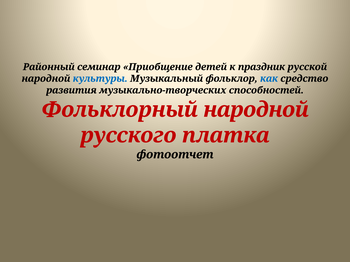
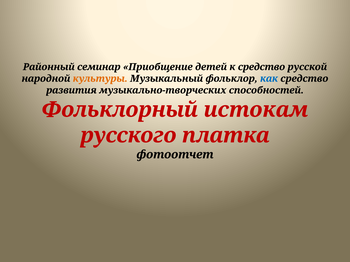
к праздник: праздник -> средство
культуры colour: blue -> orange
Фольклорный народной: народной -> истокам
